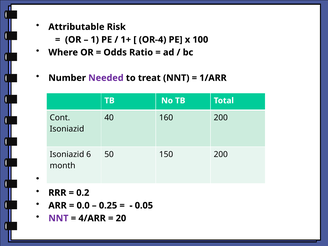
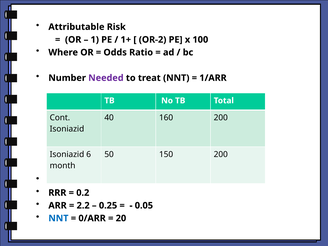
OR-4: OR-4 -> OR-2
0.0: 0.0 -> 2.2
NNT at (58, 218) colour: purple -> blue
4/ARR: 4/ARR -> 0/ARR
